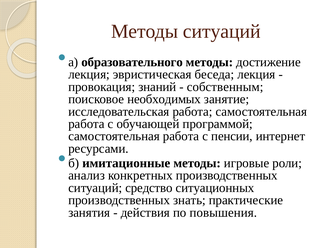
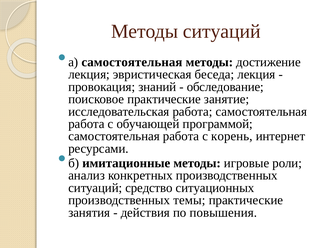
а образовательного: образовательного -> самостоятельная
собственным: собственным -> обследование
поисковое необходимых: необходимых -> практические
пенсии: пенсии -> корень
знать: знать -> темы
